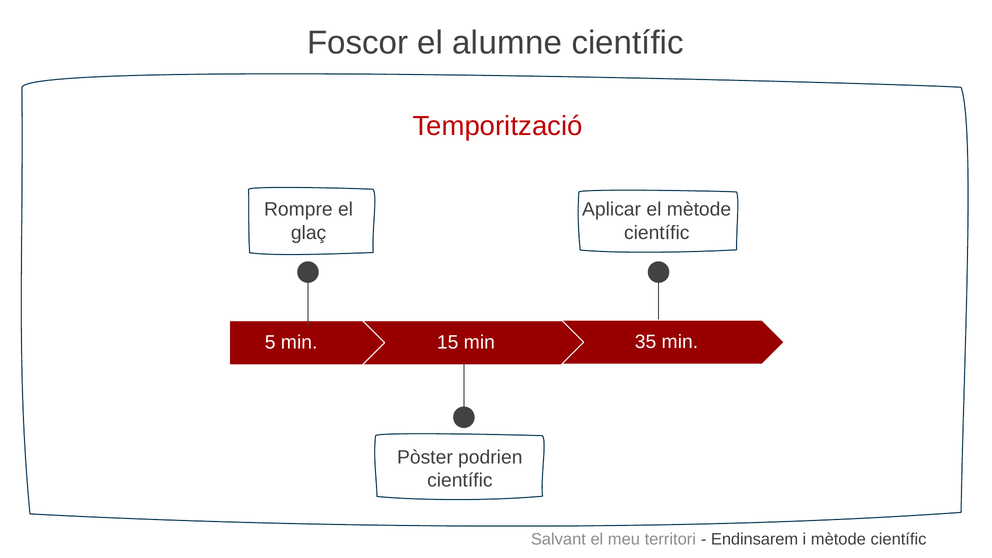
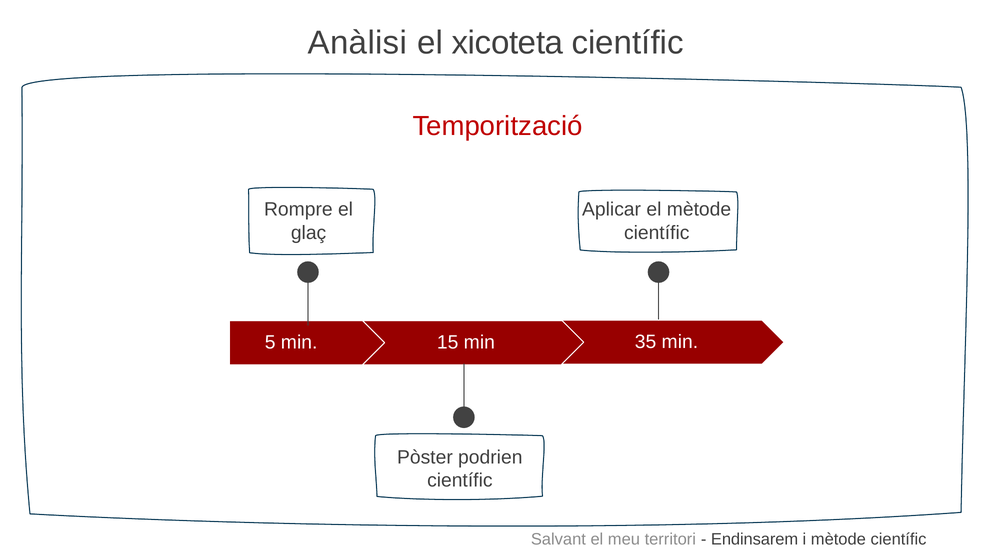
Foscor: Foscor -> Anàlisi
alumne: alumne -> xicoteta
